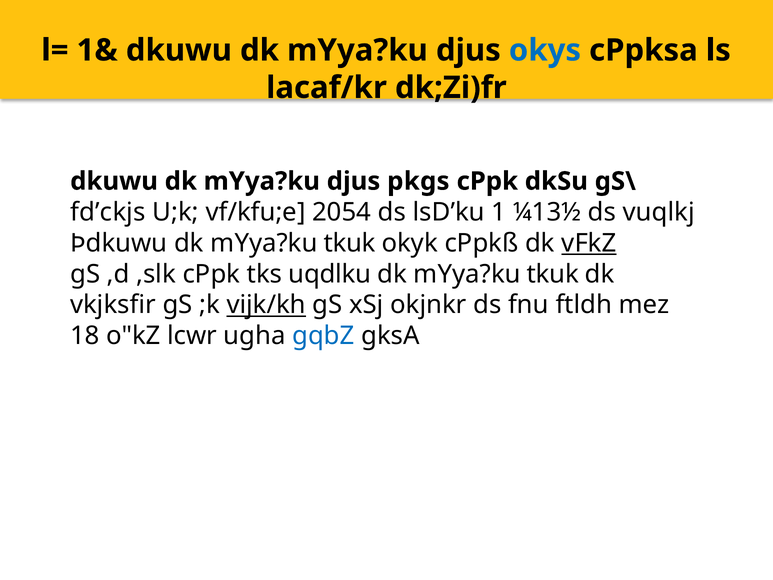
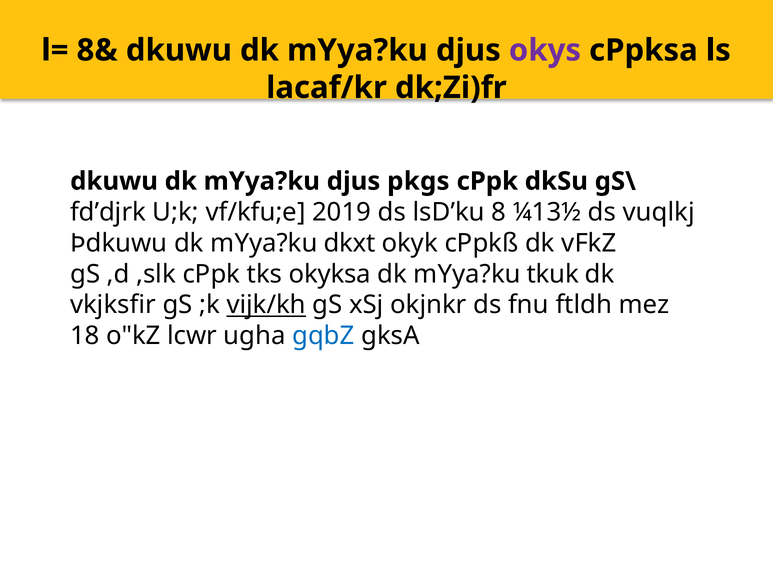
1&: 1& -> 8&
okys colour: blue -> purple
fd’ckjs: fd’ckjs -> fd’djrk
2054: 2054 -> 2019
1: 1 -> 8
Þdkuwu dk mYya?ku tkuk: tkuk -> dkxt
vFkZ underline: present -> none
uqdlku: uqdlku -> okyksa
